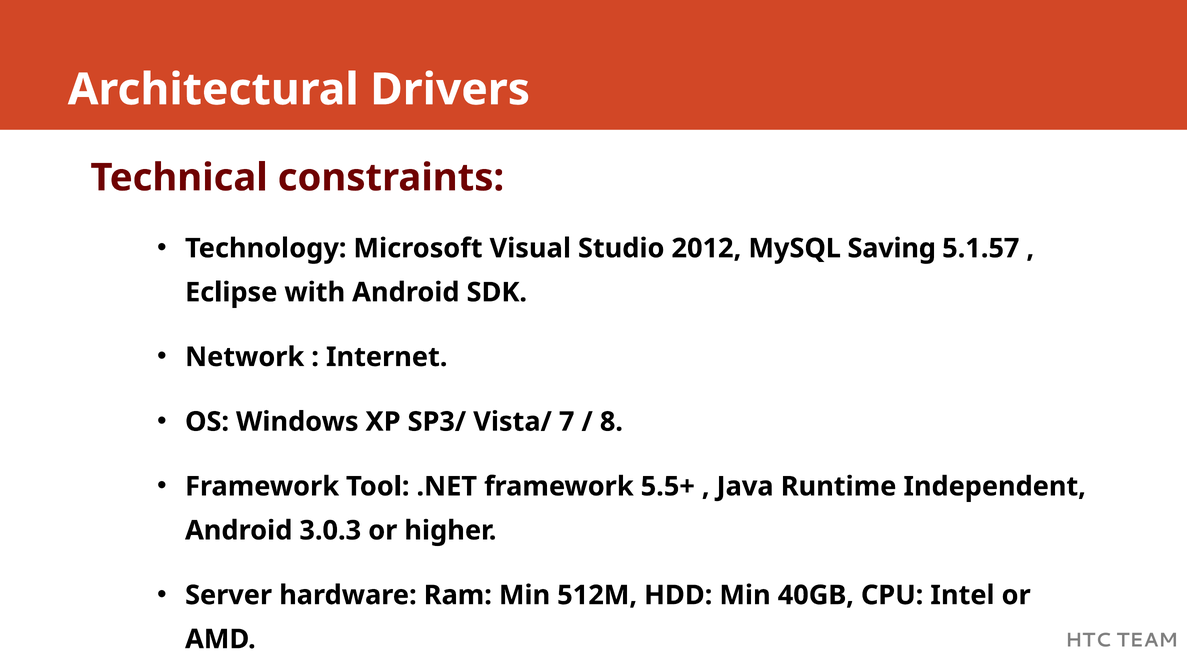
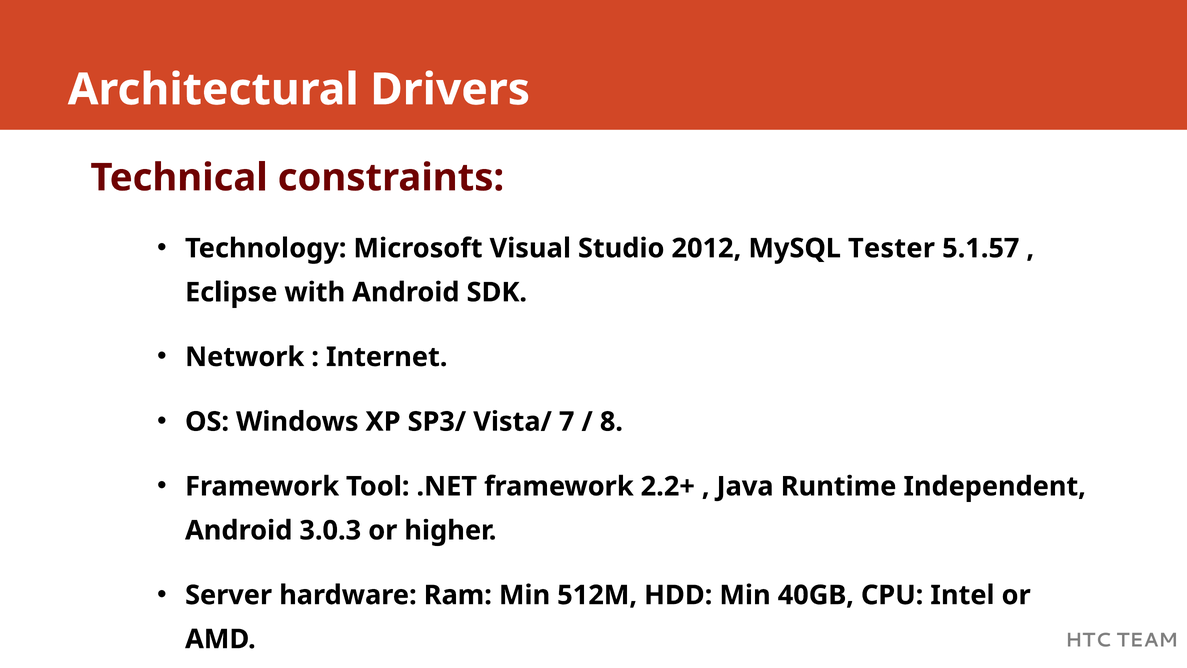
Saving: Saving -> Tester
5.5+: 5.5+ -> 2.2+
